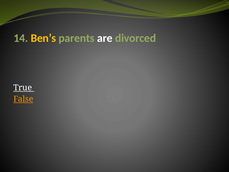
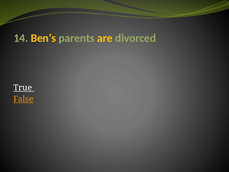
are colour: white -> yellow
